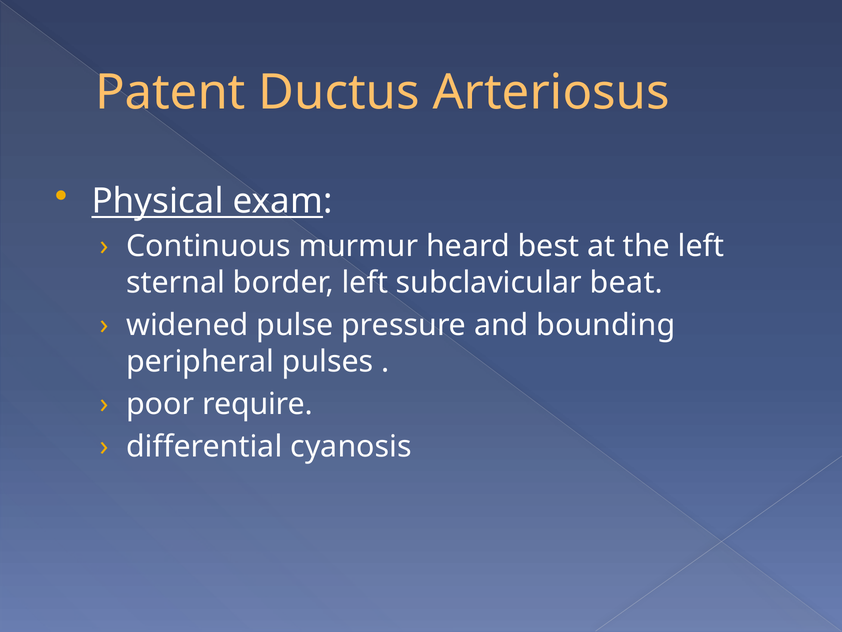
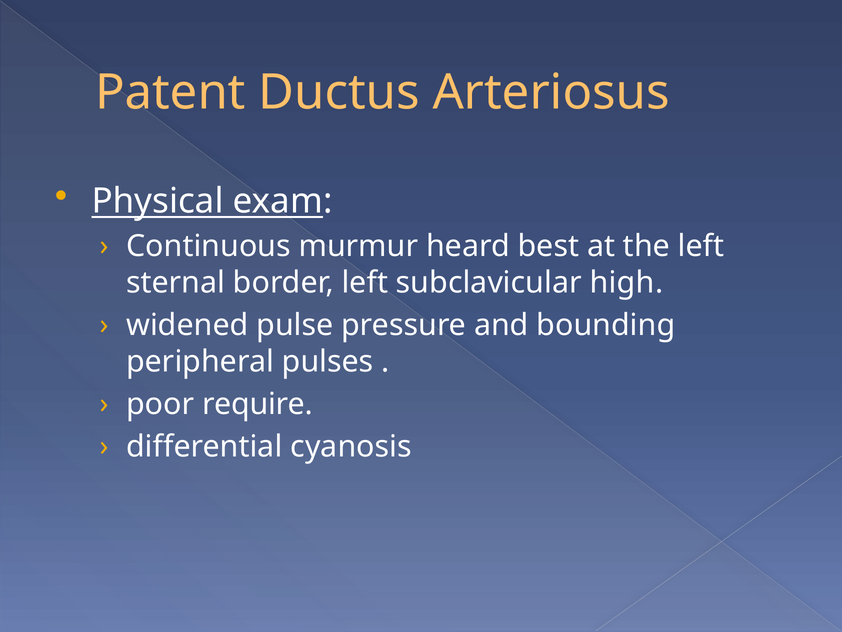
beat: beat -> high
